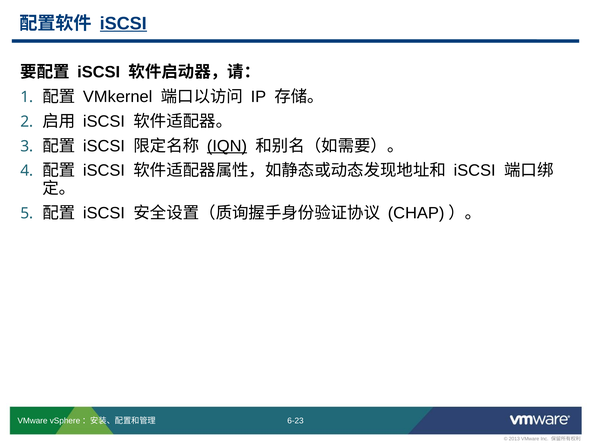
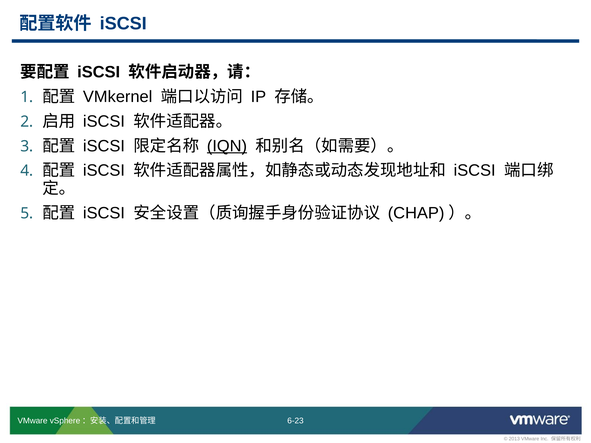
iSCSI at (123, 23) underline: present -> none
